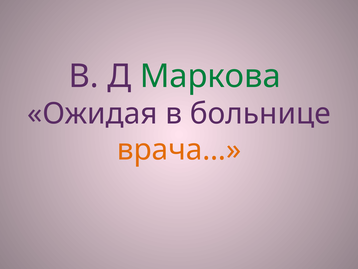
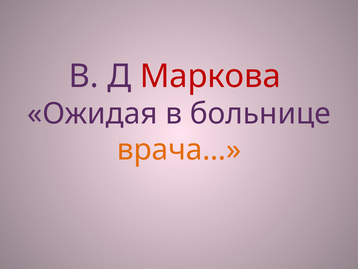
Маркова colour: green -> red
